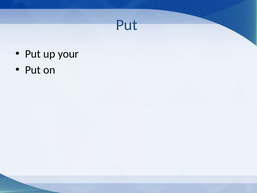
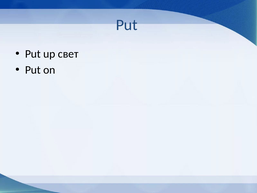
your: your -> свет
